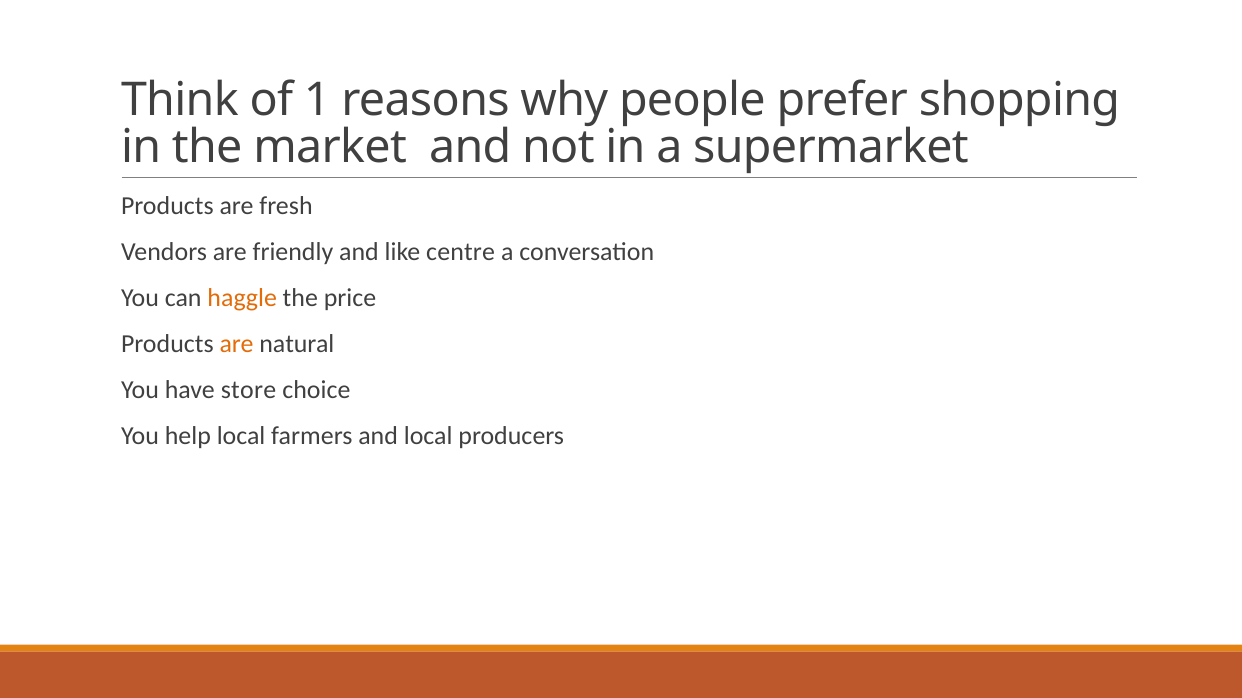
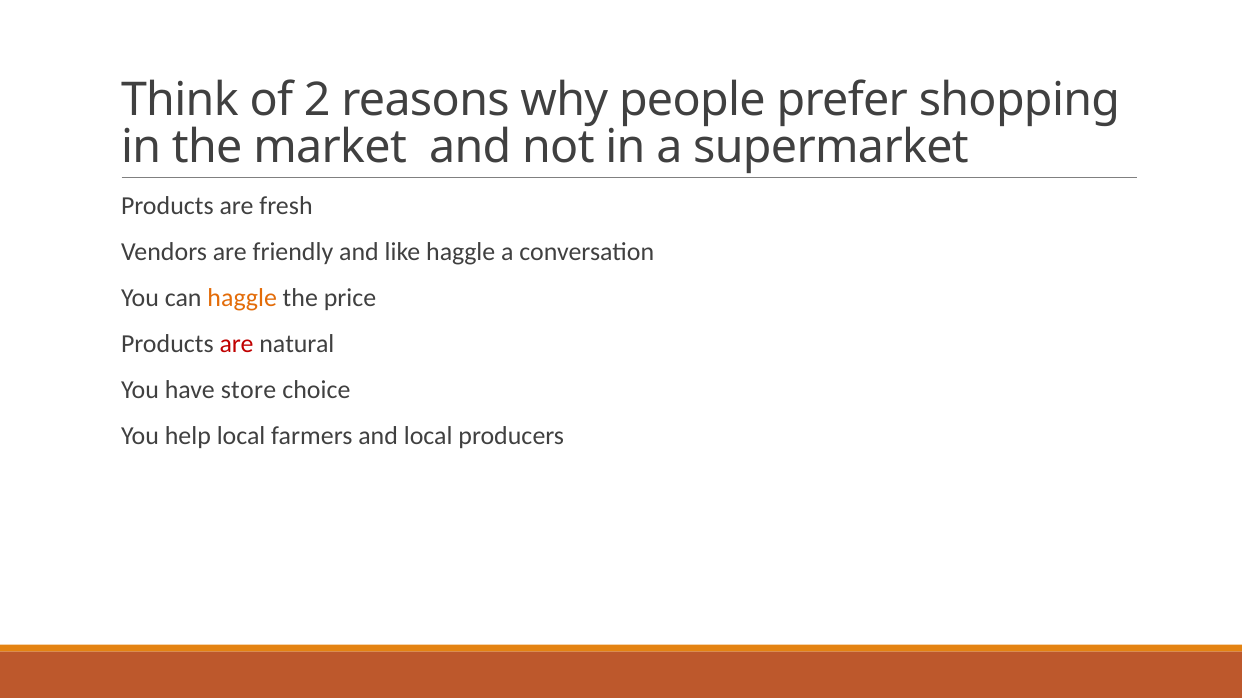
1: 1 -> 2
like centre: centre -> haggle
are at (237, 345) colour: orange -> red
